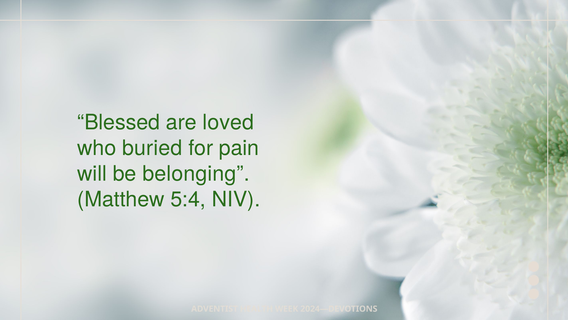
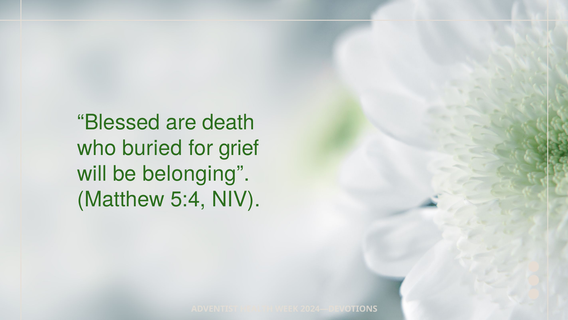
loved: loved -> death
pain: pain -> grief
